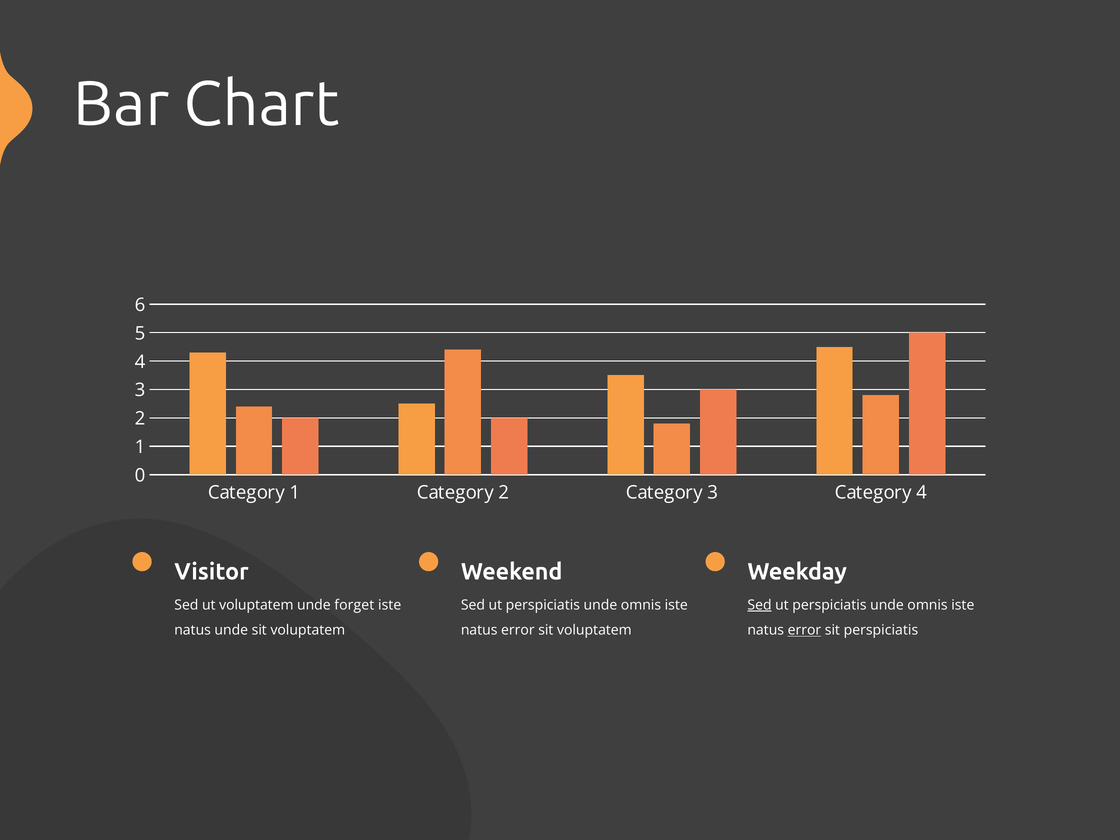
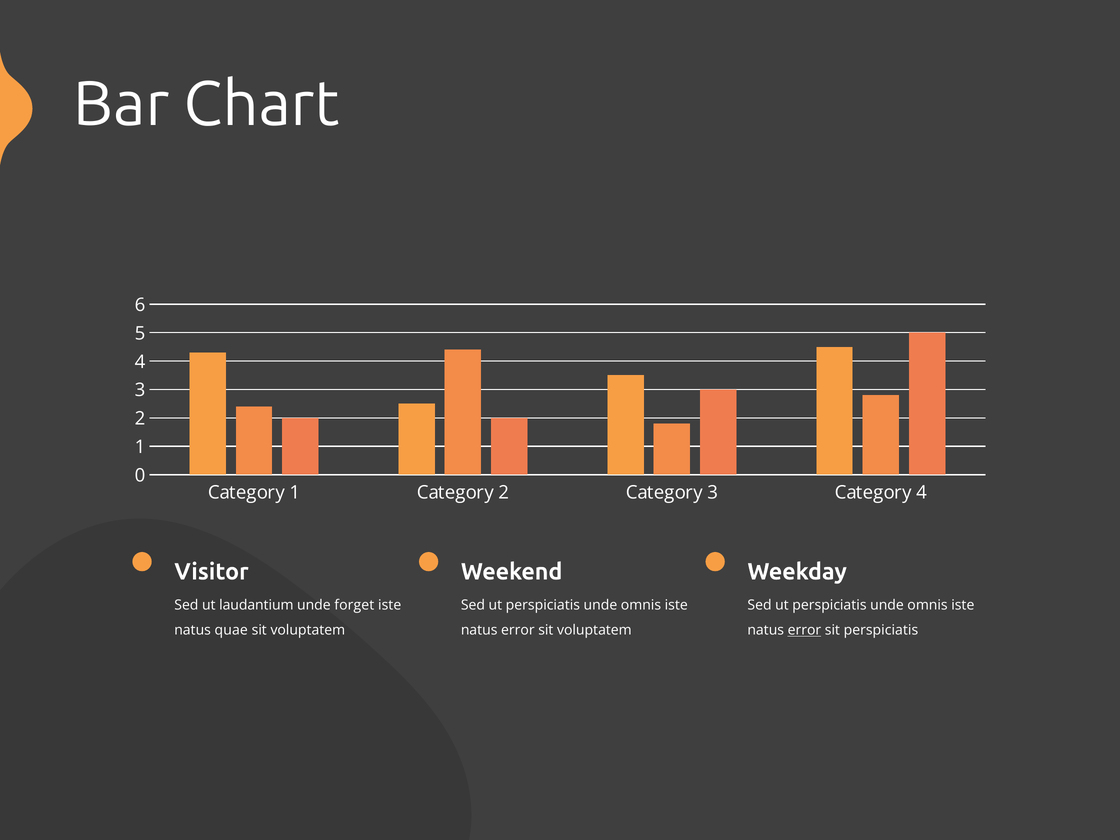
ut voluptatem: voluptatem -> laudantium
Sed at (760, 605) underline: present -> none
natus unde: unde -> quae
